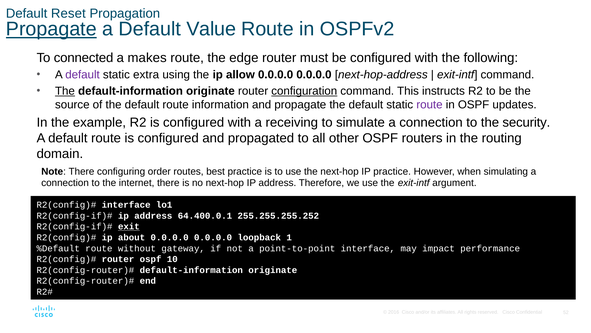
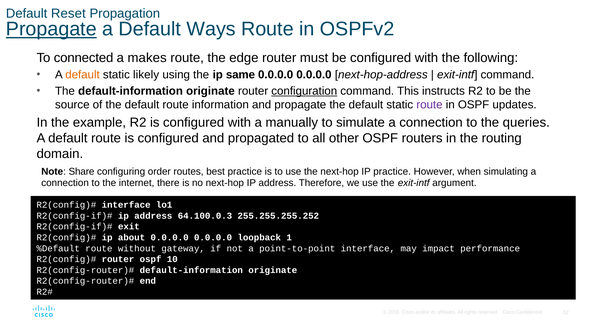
Value: Value -> Ways
default at (83, 75) colour: purple -> orange
extra: extra -> likely
allow: allow -> same
The at (65, 91) underline: present -> none
receiving: receiving -> manually
security: security -> queries
Note There: There -> Share
64.400.0.1: 64.400.0.1 -> 64.100.0.3
exit underline: present -> none
